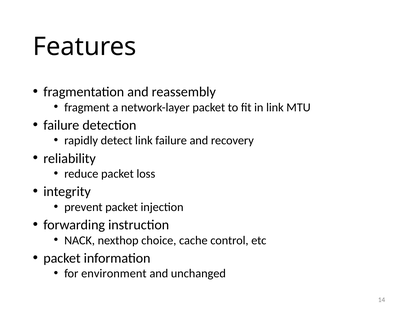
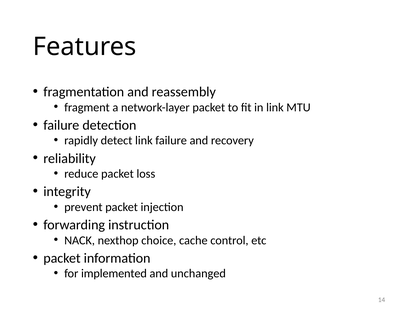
environment: environment -> implemented
